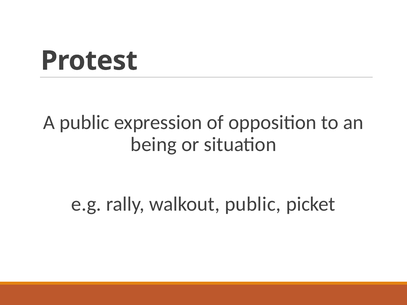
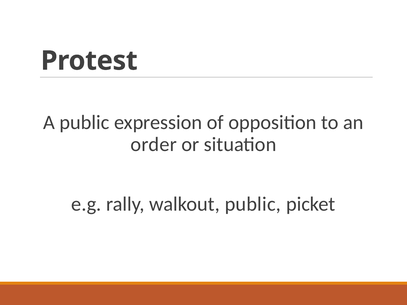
being: being -> order
